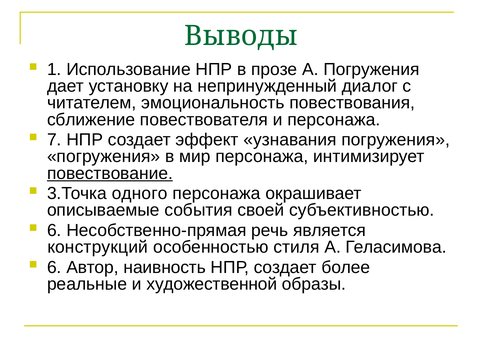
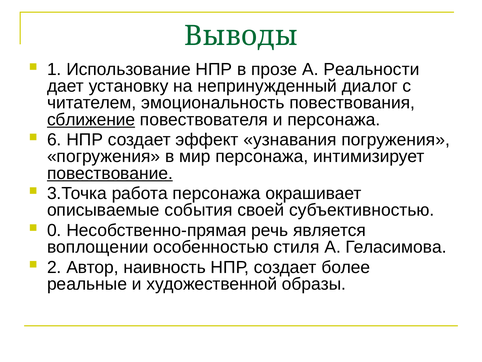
А Погружения: Погружения -> Реальности
сближение underline: none -> present
7: 7 -> 6
одного: одного -> работа
6 at (54, 230): 6 -> 0
конструкций: конструкций -> воплощении
6 at (54, 267): 6 -> 2
